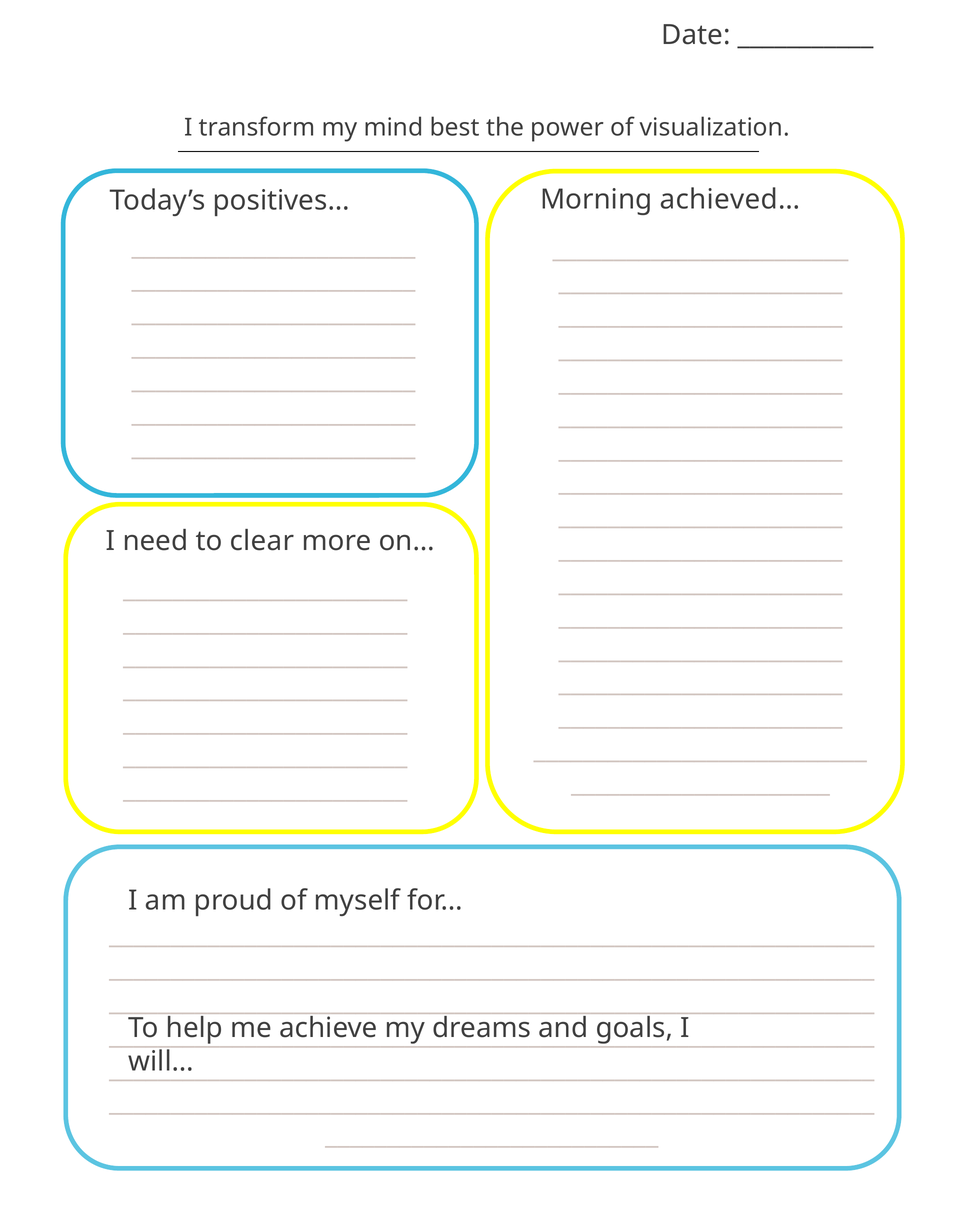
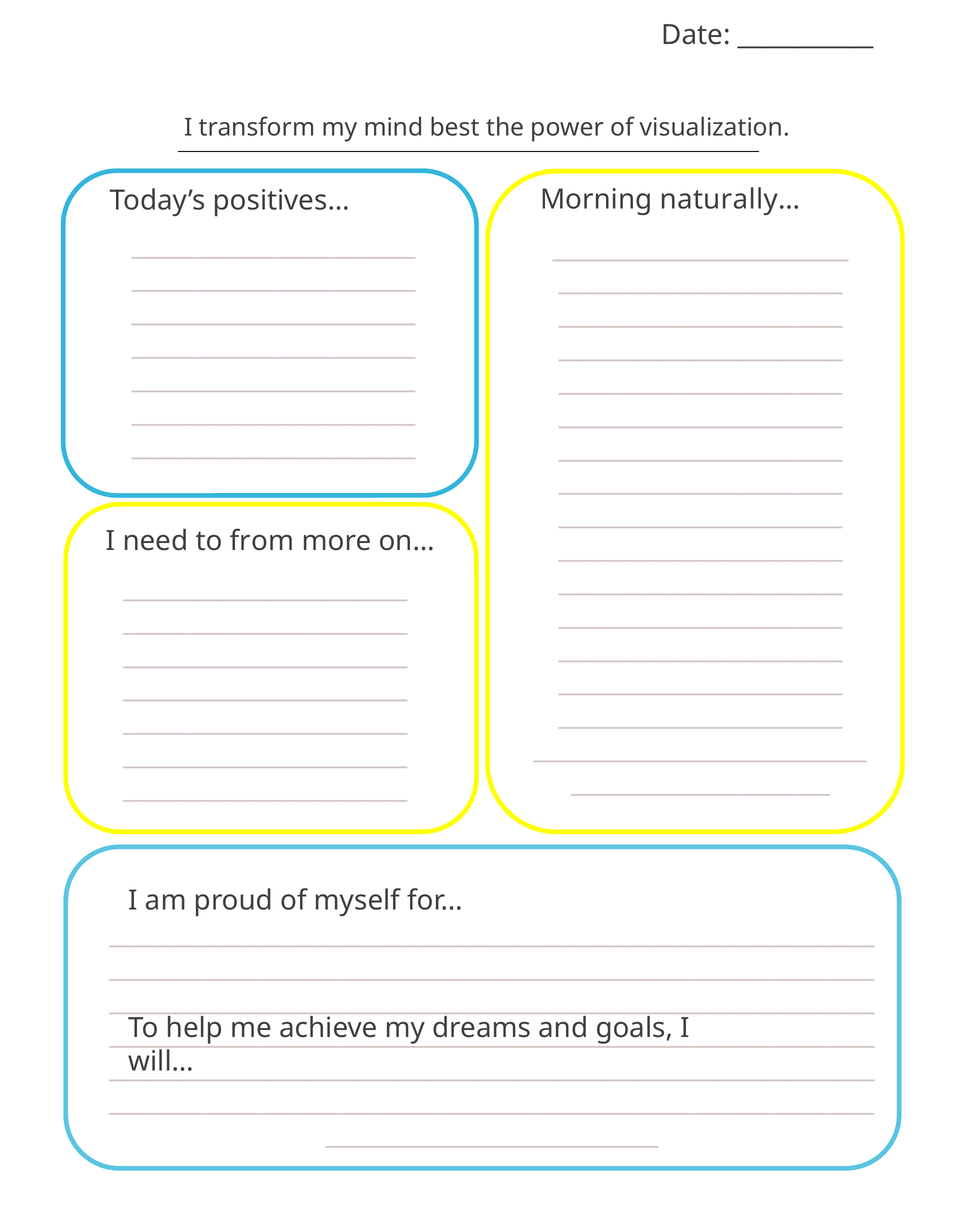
achieved…: achieved… -> naturally…
clear: clear -> from
